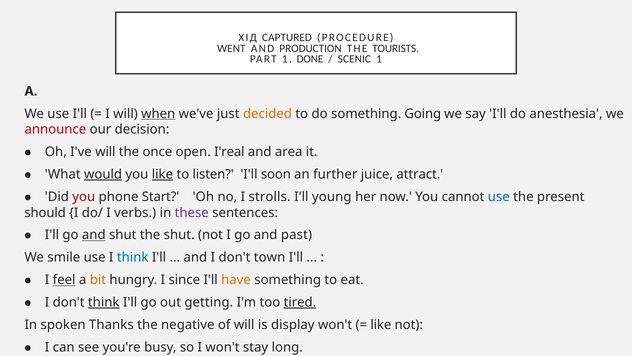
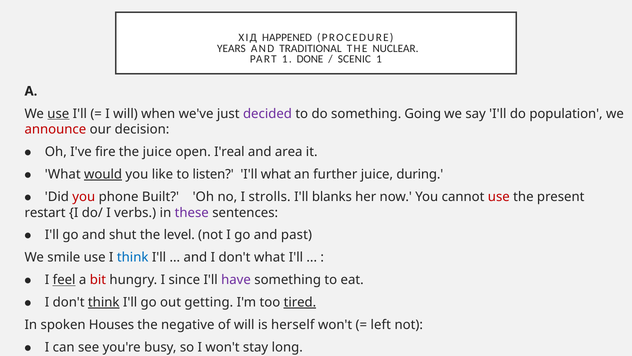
CAPTURED: CAPTURED -> HAPPENED
WENT: WENT -> YEARS
PRODUCTION: PRODUCTION -> TRADITIONAL
TOURISTS: TOURISTS -> NUCLEAR
use at (58, 113) underline: none -> present
when underline: present -> none
decided colour: orange -> purple
anesthesia: anesthesia -> population
I've will: will -> fire
the once: once -> juice
like at (162, 174) underline: present -> none
I'll soon: soon -> what
attract: attract -> during
Start: Start -> Built
young: young -> blanks
use at (499, 197) colour: blue -> red
should: should -> restart
and at (94, 235) underline: present -> none
the shut: shut -> level
don't town: town -> what
bit colour: orange -> red
have colour: orange -> purple
Thanks: Thanks -> Houses
display: display -> herself
like at (381, 324): like -> left
